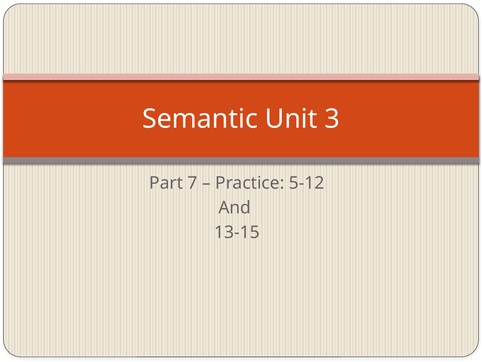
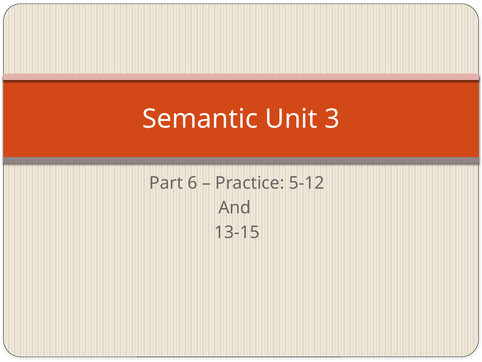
7: 7 -> 6
